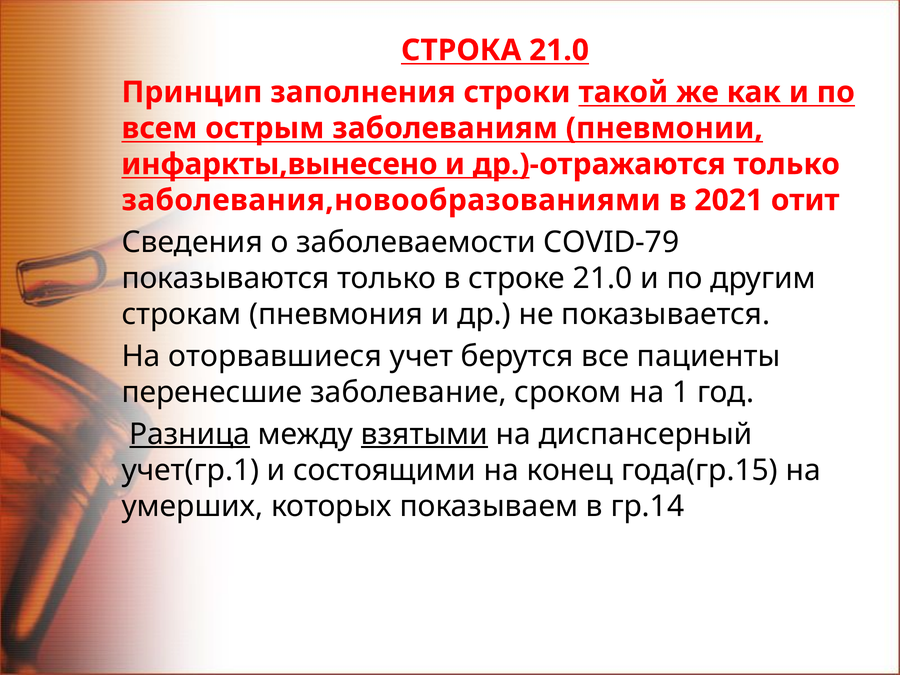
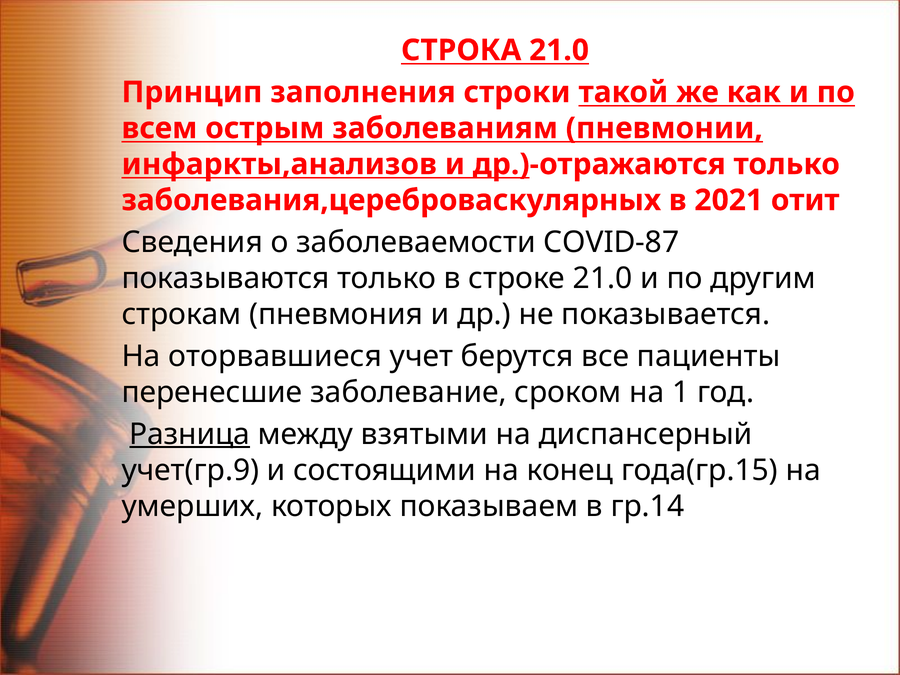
инфаркты,вынесено: инфаркты,вынесено -> инфаркты,анализов
заболевания,новообразованиями: заболевания,новообразованиями -> заболевания,цереброваскулярных
COVID-79: COVID-79 -> COVID-87
взятыми underline: present -> none
учет(гр.1: учет(гр.1 -> учет(гр.9
